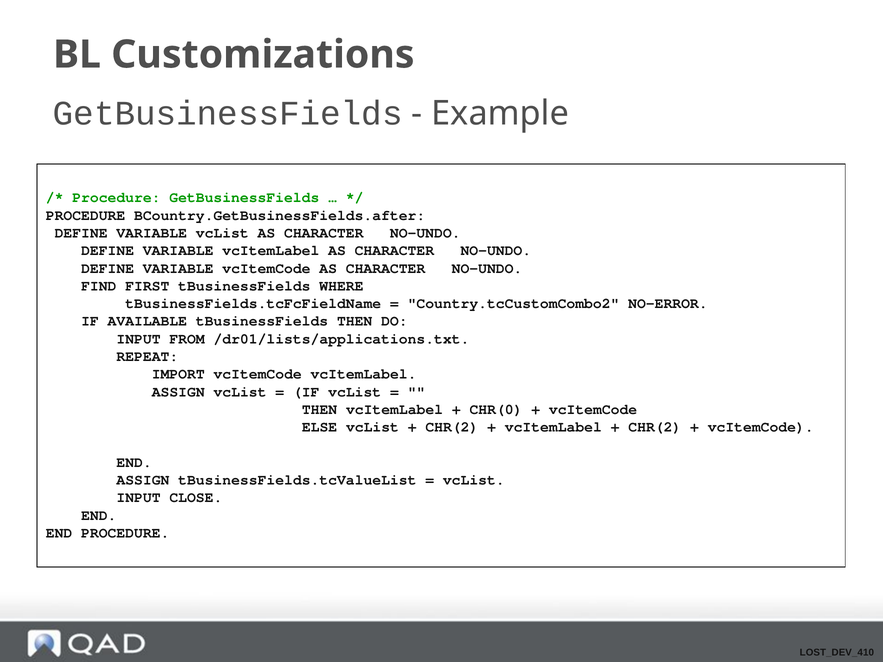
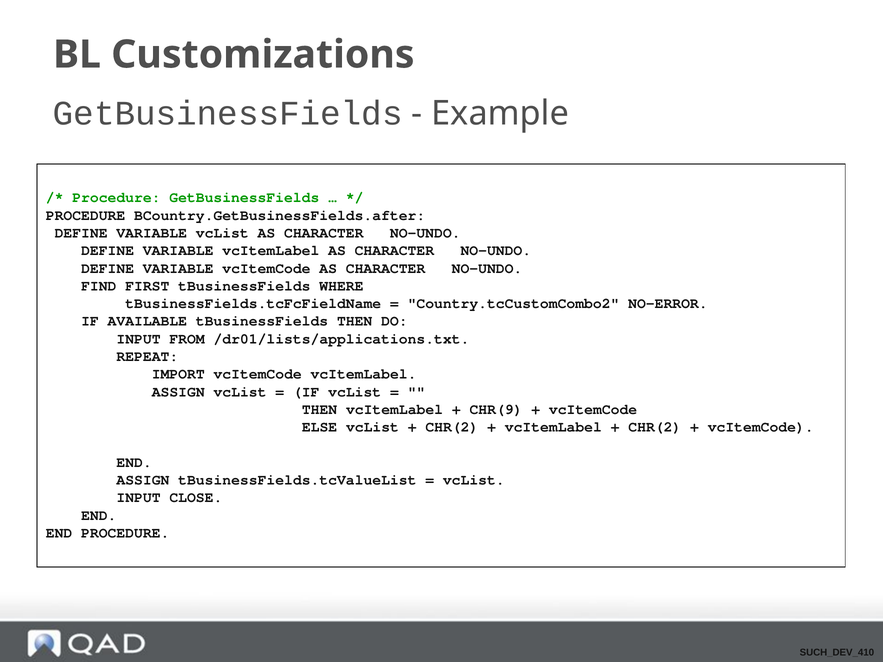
CHR(0: CHR(0 -> CHR(9
LOST_DEV_410: LOST_DEV_410 -> SUCH_DEV_410
